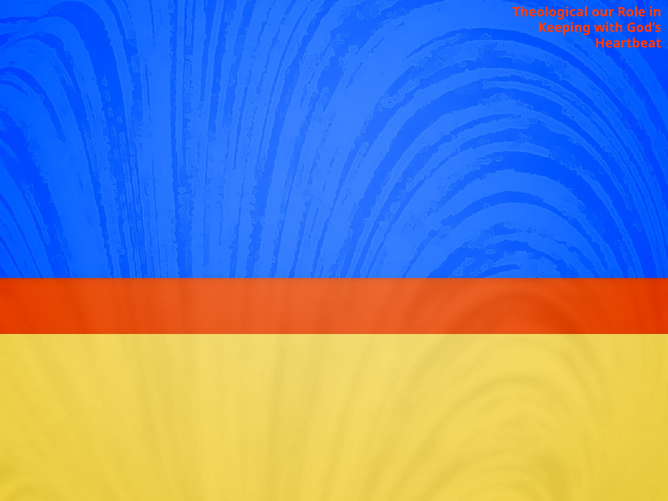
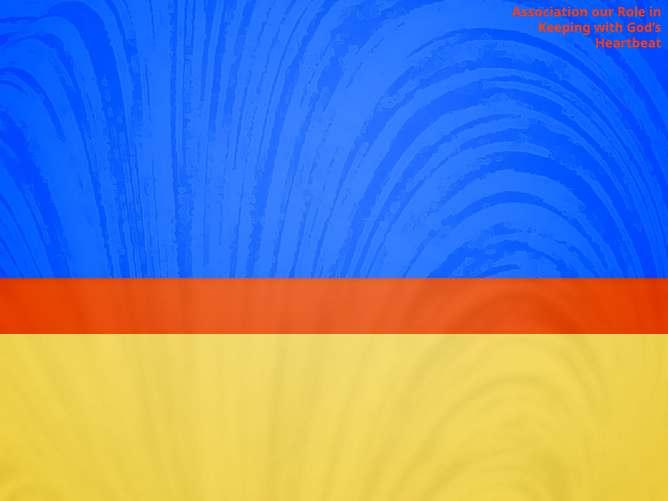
Theological: Theological -> Association
